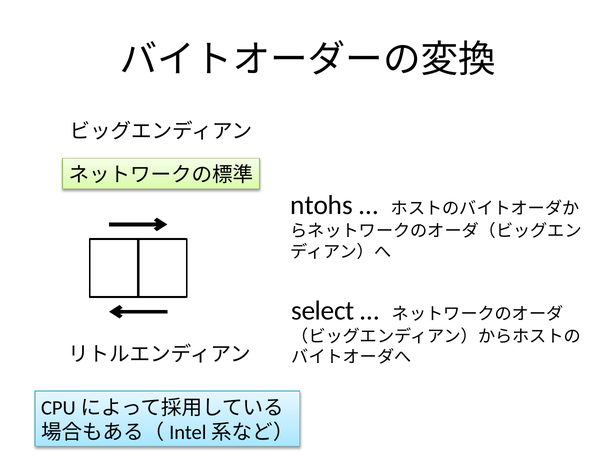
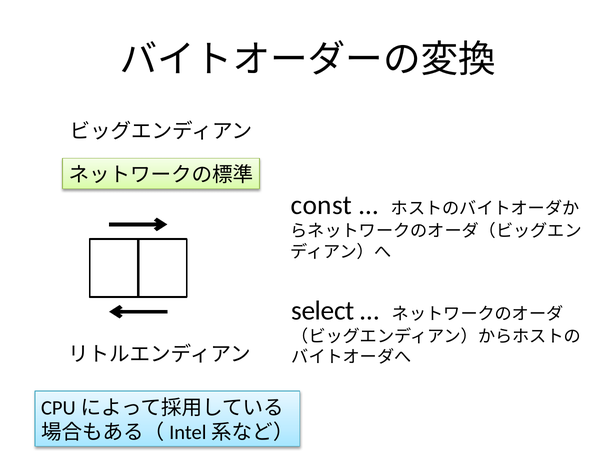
ntohs: ntohs -> const
